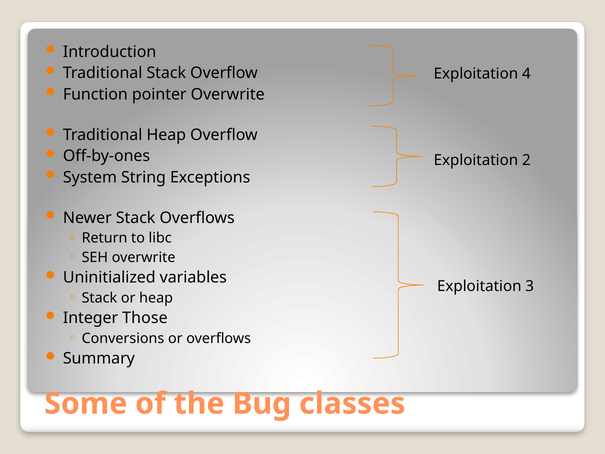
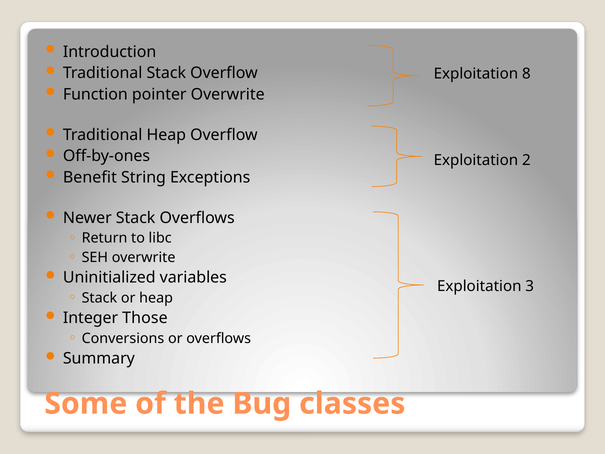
4: 4 -> 8
System: System -> Benefit
